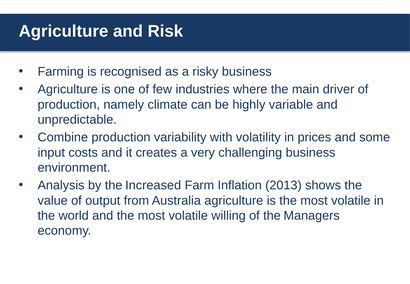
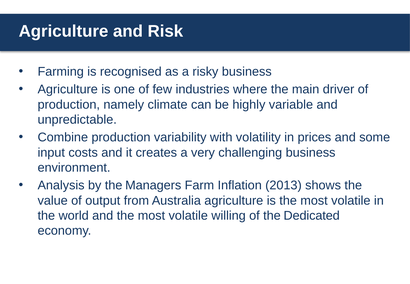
Increased: Increased -> Managers
Managers: Managers -> Dedicated
